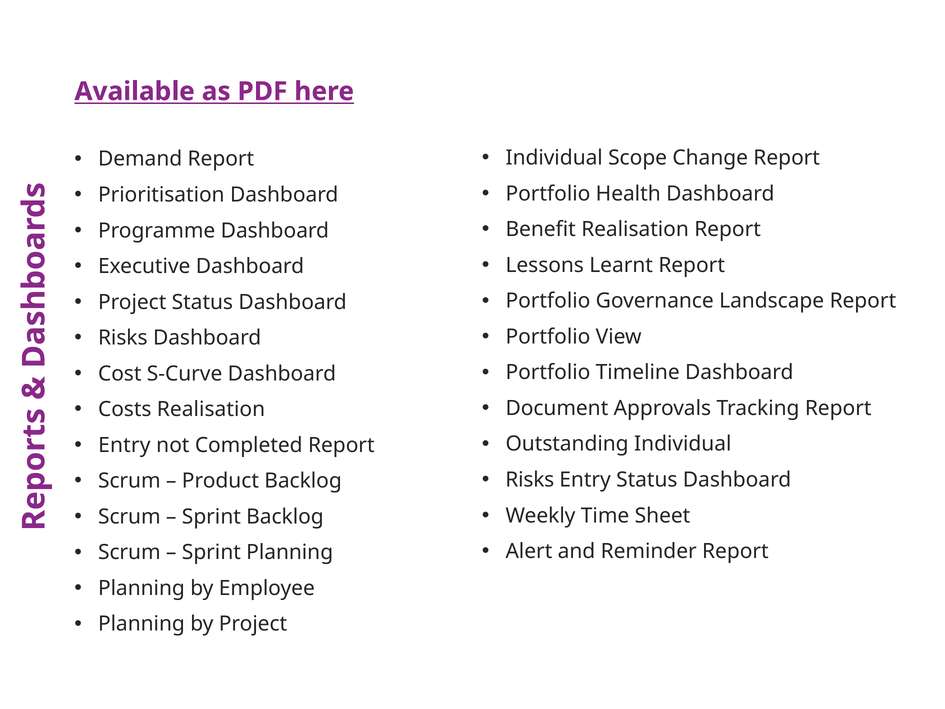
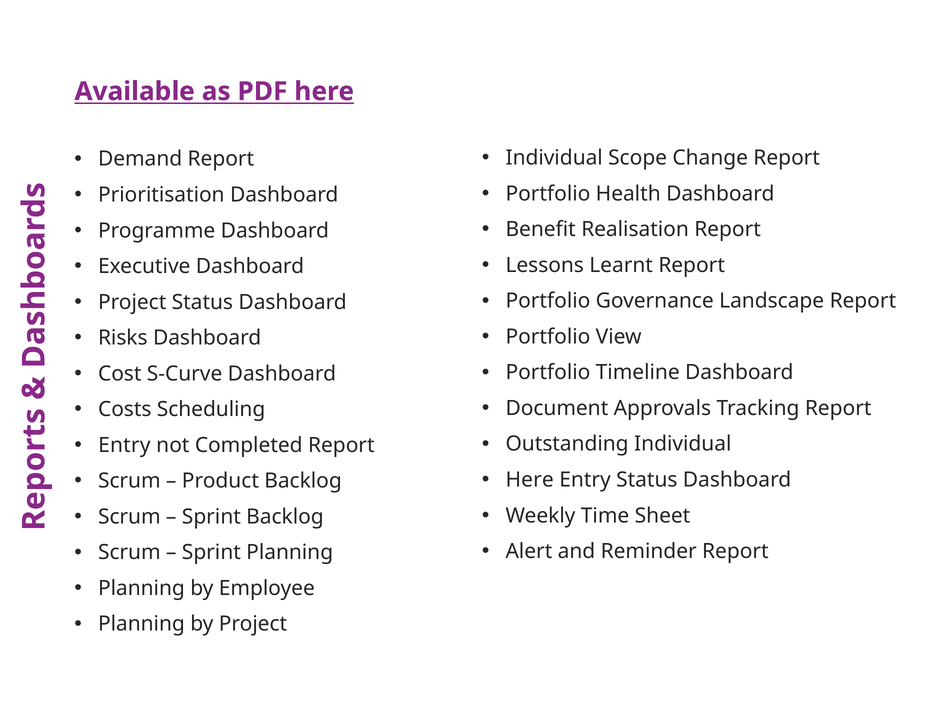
Costs Realisation: Realisation -> Scheduling
Risks at (530, 480): Risks -> Here
